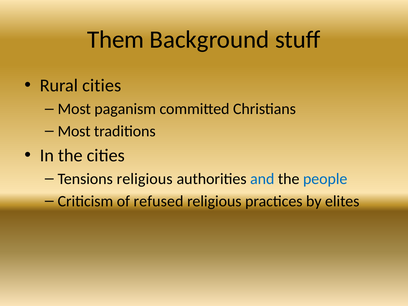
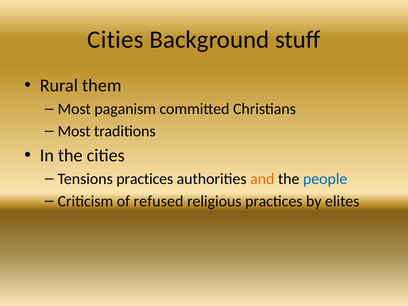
Them at (116, 39): Them -> Cities
Rural cities: cities -> them
Tensions religious: religious -> practices
and colour: blue -> orange
